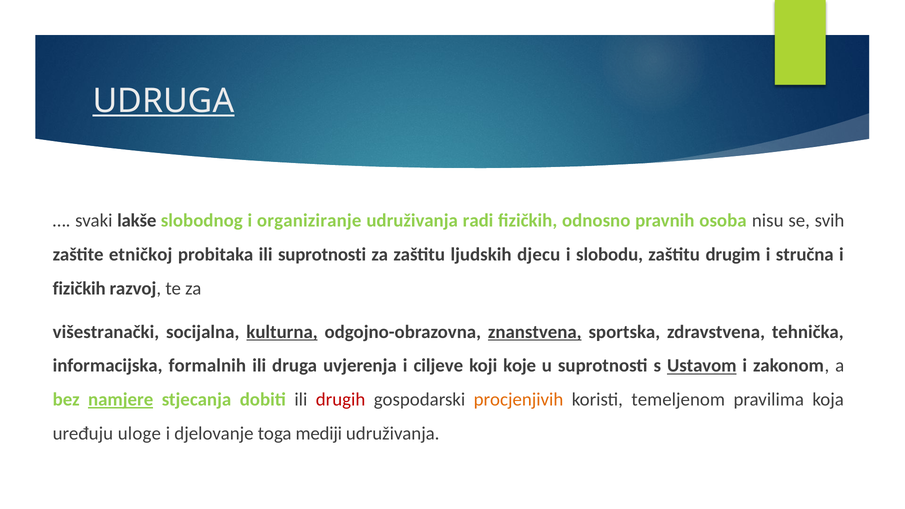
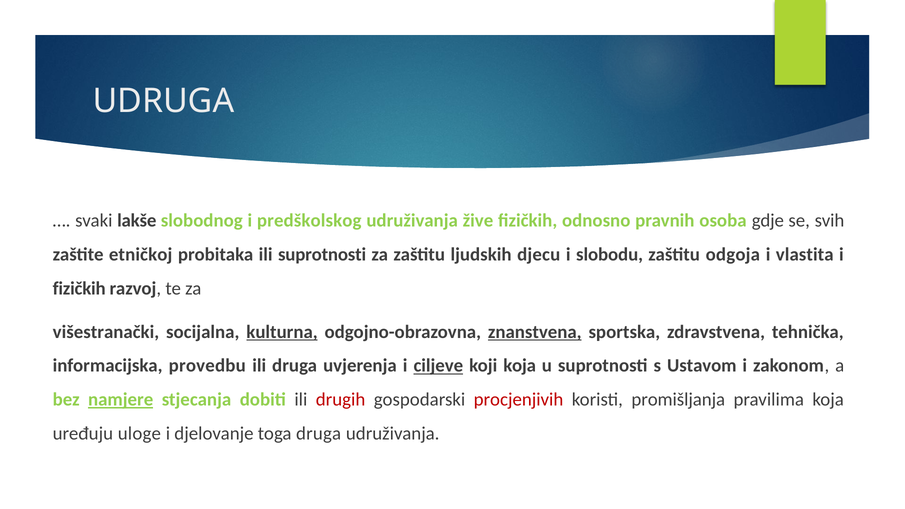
UDRUGA underline: present -> none
organiziranje: organiziranje -> predškolskog
radi: radi -> žive
nisu: nisu -> gdje
drugim: drugim -> odgoja
stručna: stručna -> vlastita
formalnih: formalnih -> provedbu
ciljeve underline: none -> present
koji koje: koje -> koja
Ustavom underline: present -> none
procjenjivih colour: orange -> red
temeljenom: temeljenom -> promišljanja
toga mediji: mediji -> druga
